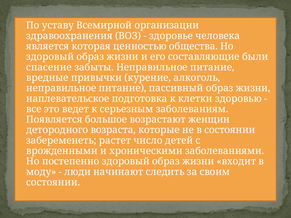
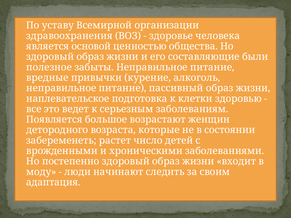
которая: которая -> основой
спасение: спасение -> полезное
состоянии at (53, 182): состоянии -> адаптация
